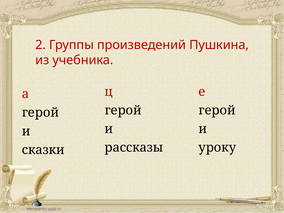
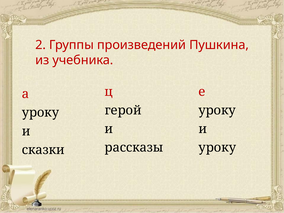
герой at (217, 110): герой -> уроку
герой at (40, 113): герой -> уроку
